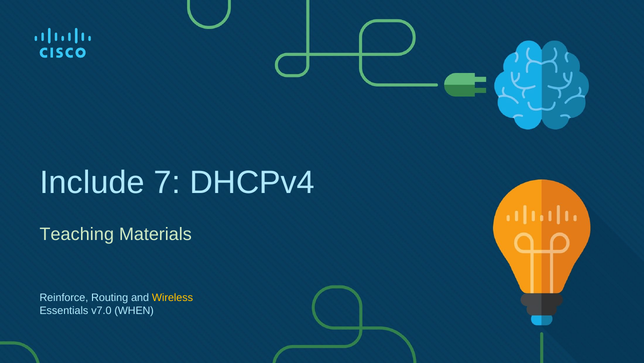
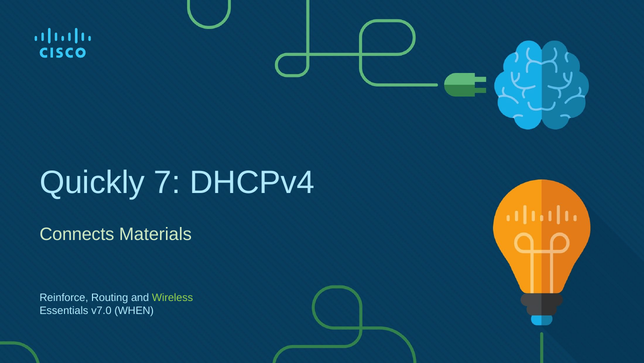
Include: Include -> Quickly
Teaching: Teaching -> Connects
Wireless colour: yellow -> light green
